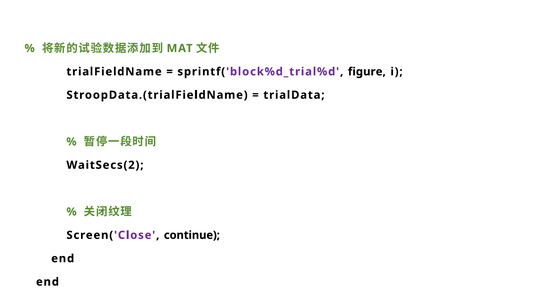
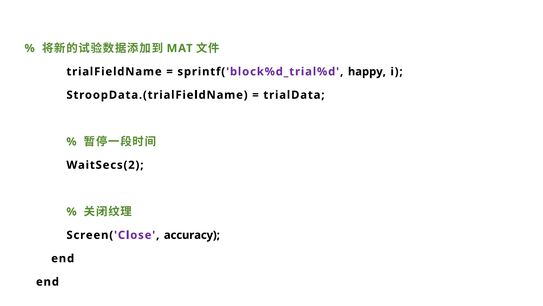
figure: figure -> happy
continue: continue -> accuracy
